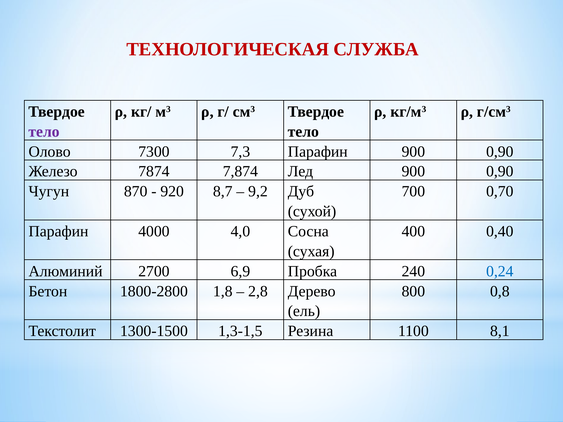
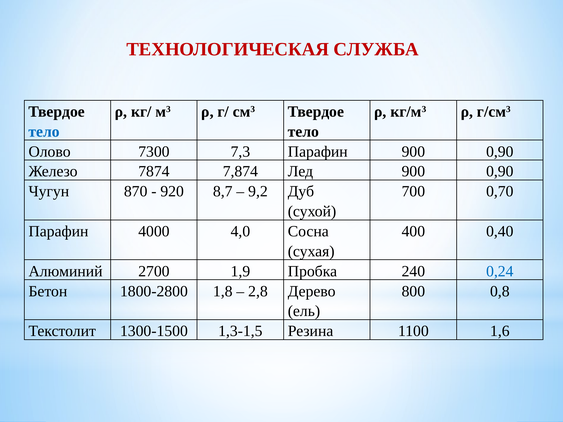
тело at (44, 132) colour: purple -> blue
6,9: 6,9 -> 1,9
8,1: 8,1 -> 1,6
